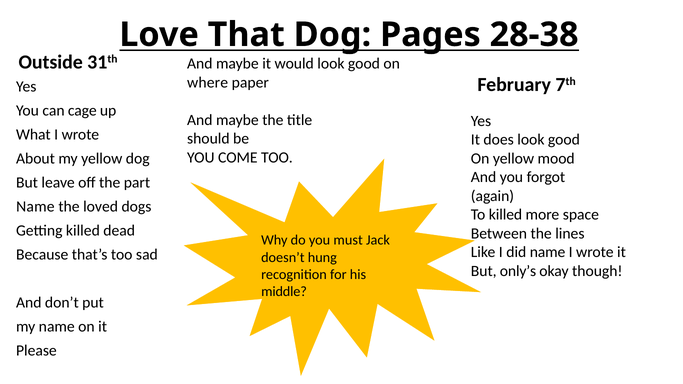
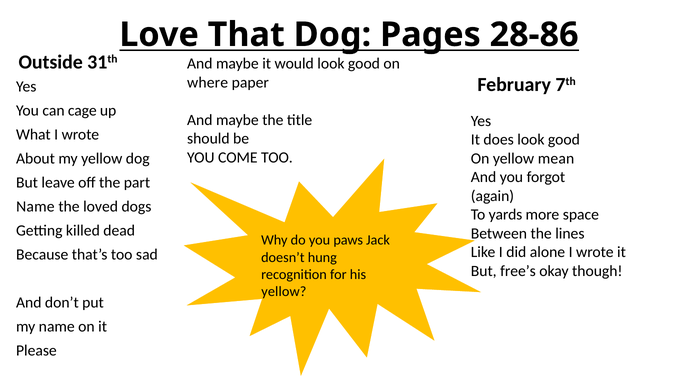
28-38: 28-38 -> 28-86
mood: mood -> mean
killed at (505, 215): killed -> yards
must: must -> paws
did name: name -> alone
only’s: only’s -> free’s
middle at (284, 292): middle -> yellow
